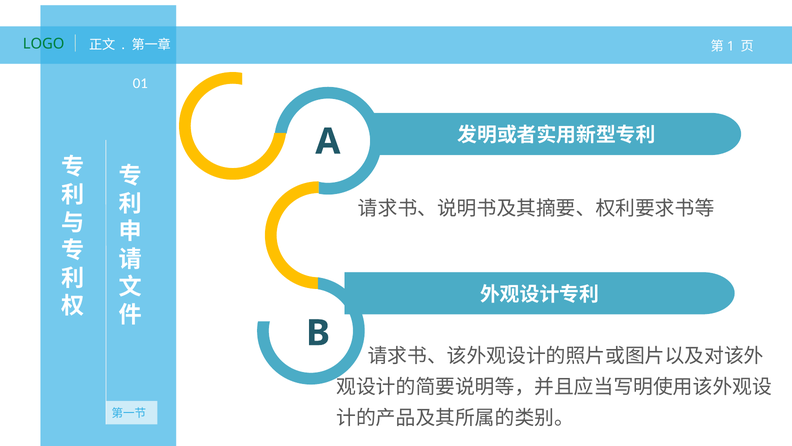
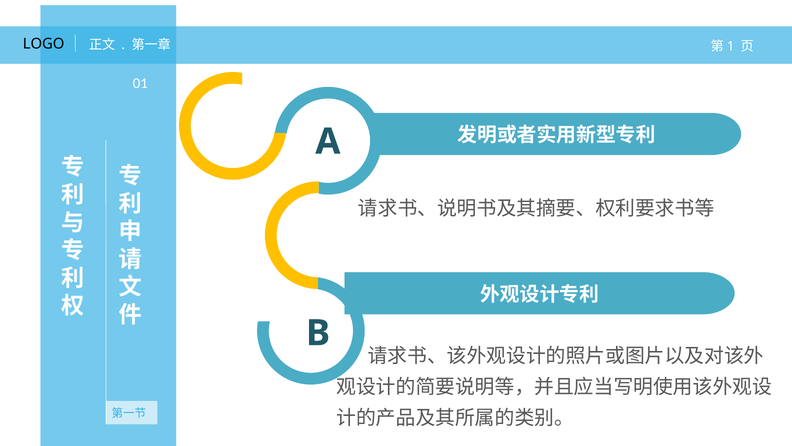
LOGO colour: green -> black
